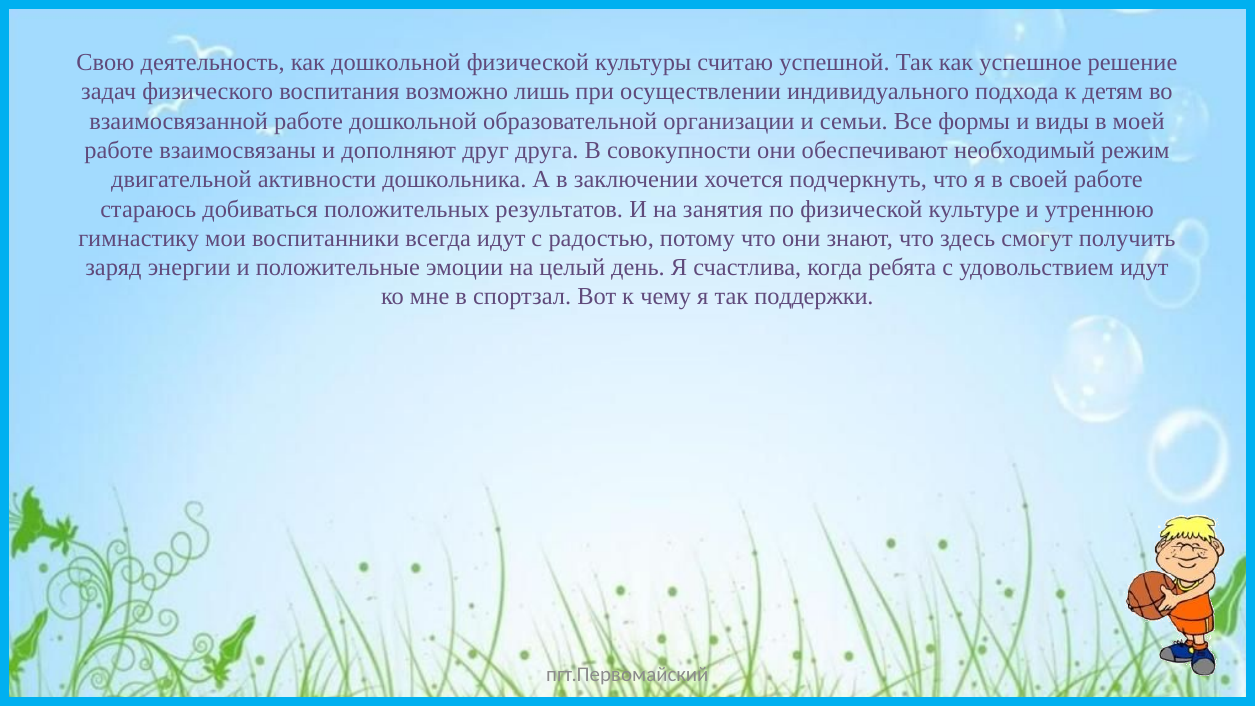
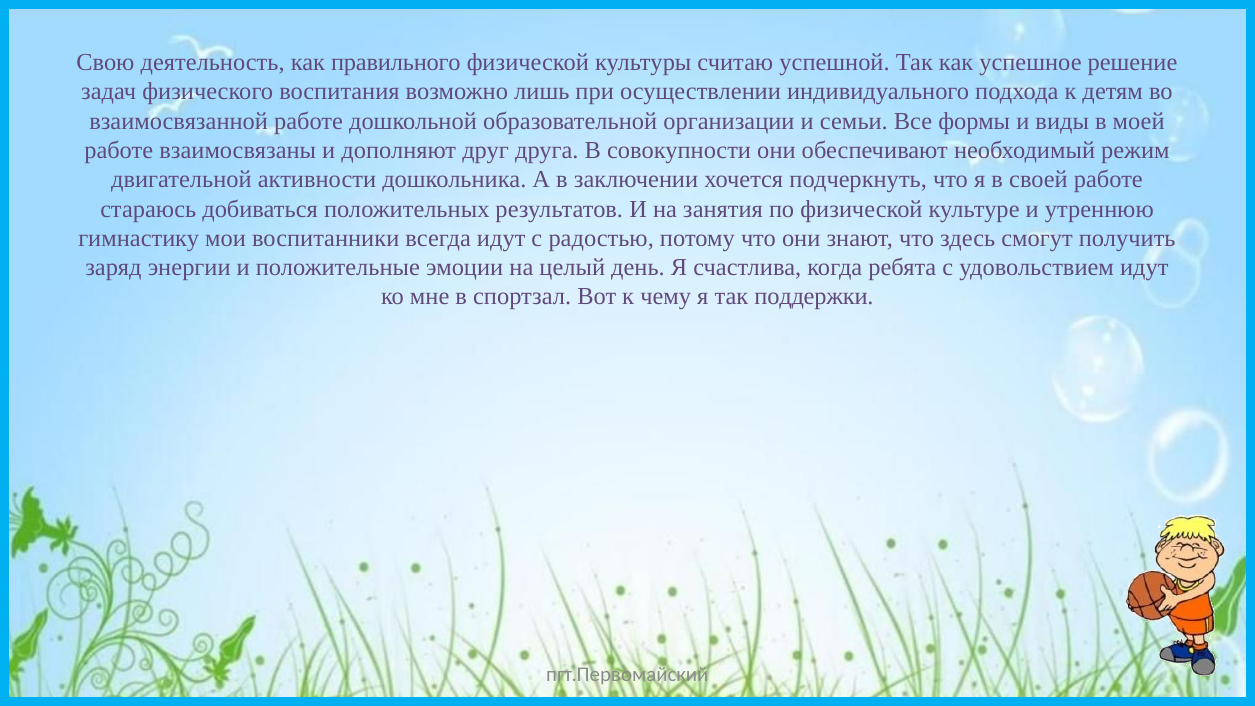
как дошкольной: дошкольной -> правильного
